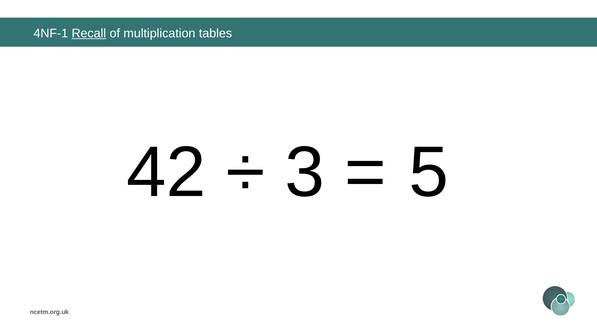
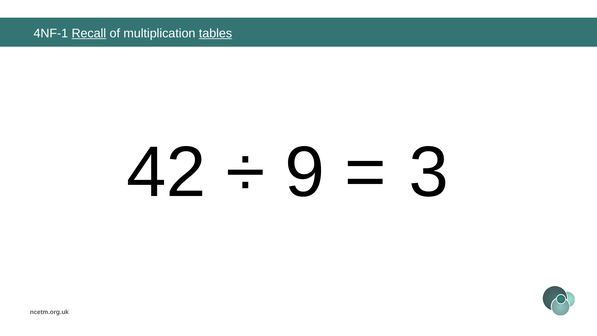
tables underline: none -> present
3: 3 -> 9
5: 5 -> 3
